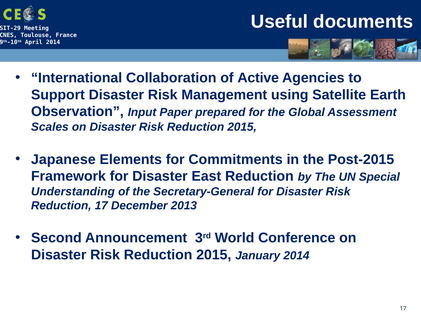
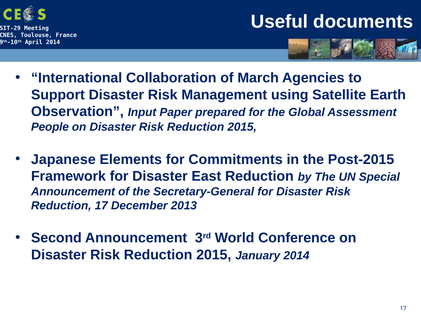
Active: Active -> March
Scales: Scales -> People
Understanding at (73, 191): Understanding -> Announcement
